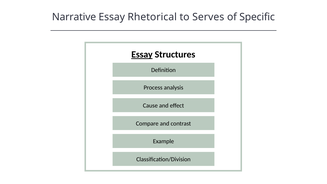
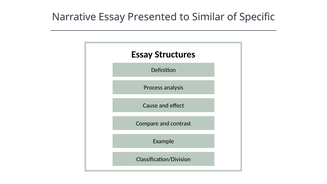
Rhetorical: Rhetorical -> Presented
Serves: Serves -> Similar
Essay at (142, 55) underline: present -> none
